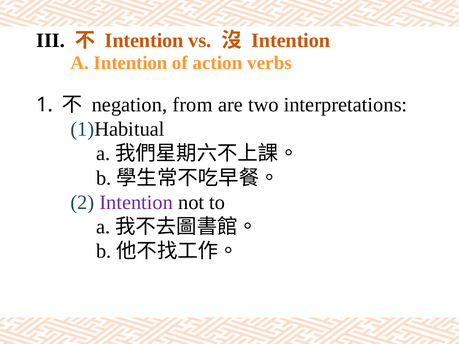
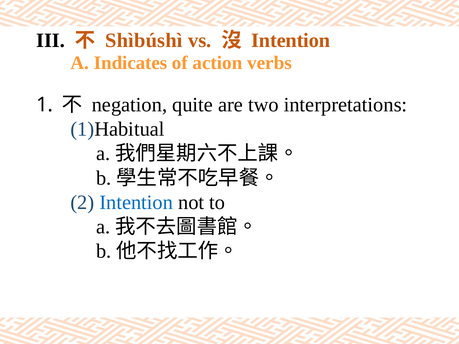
Intention at (144, 40): Intention -> Shìbúshì
A Intention: Intention -> Indicates
from: from -> quite
Intention at (136, 203) colour: purple -> blue
